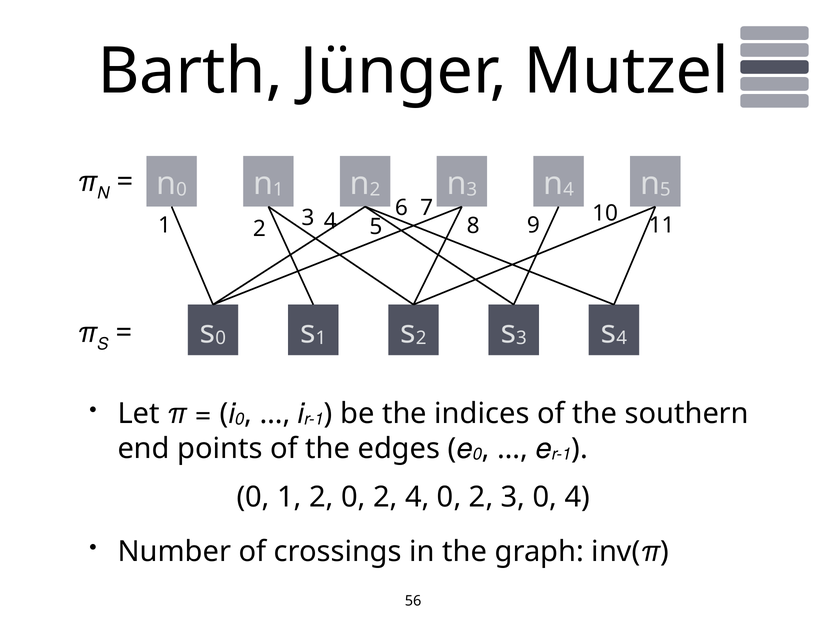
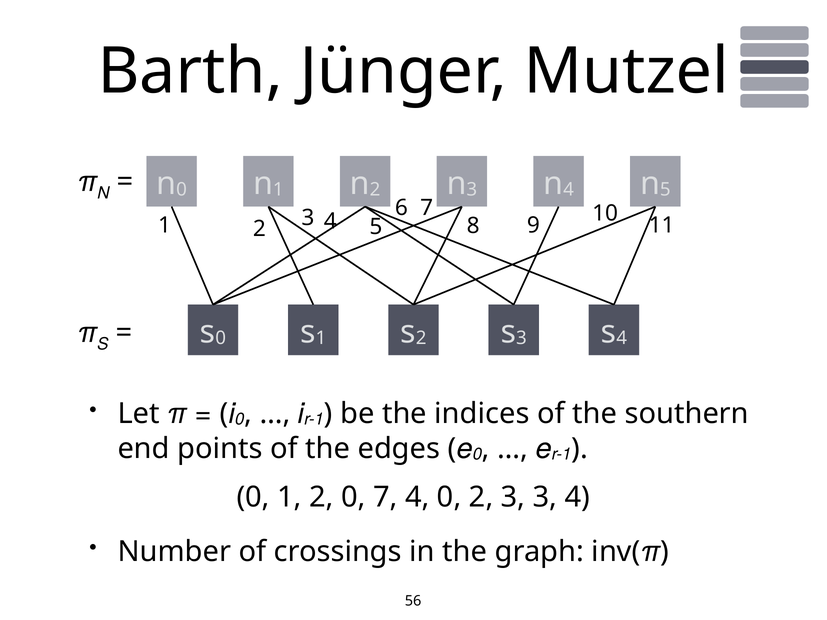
2 0 2: 2 -> 7
3 0: 0 -> 3
